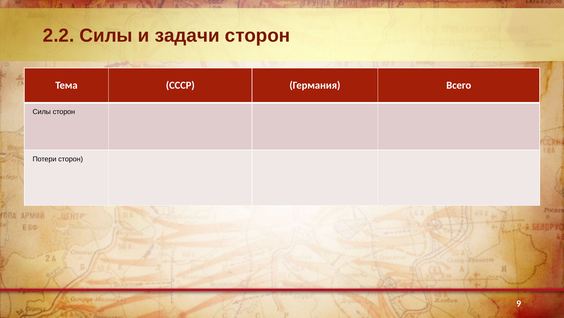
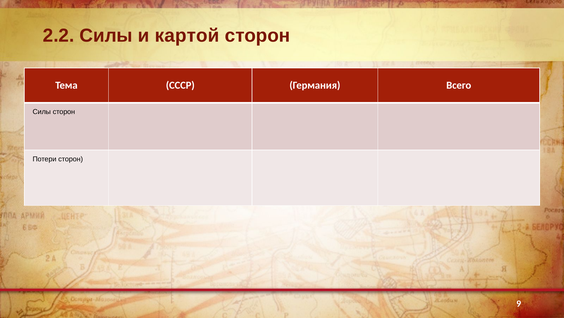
задачи: задачи -> картой
